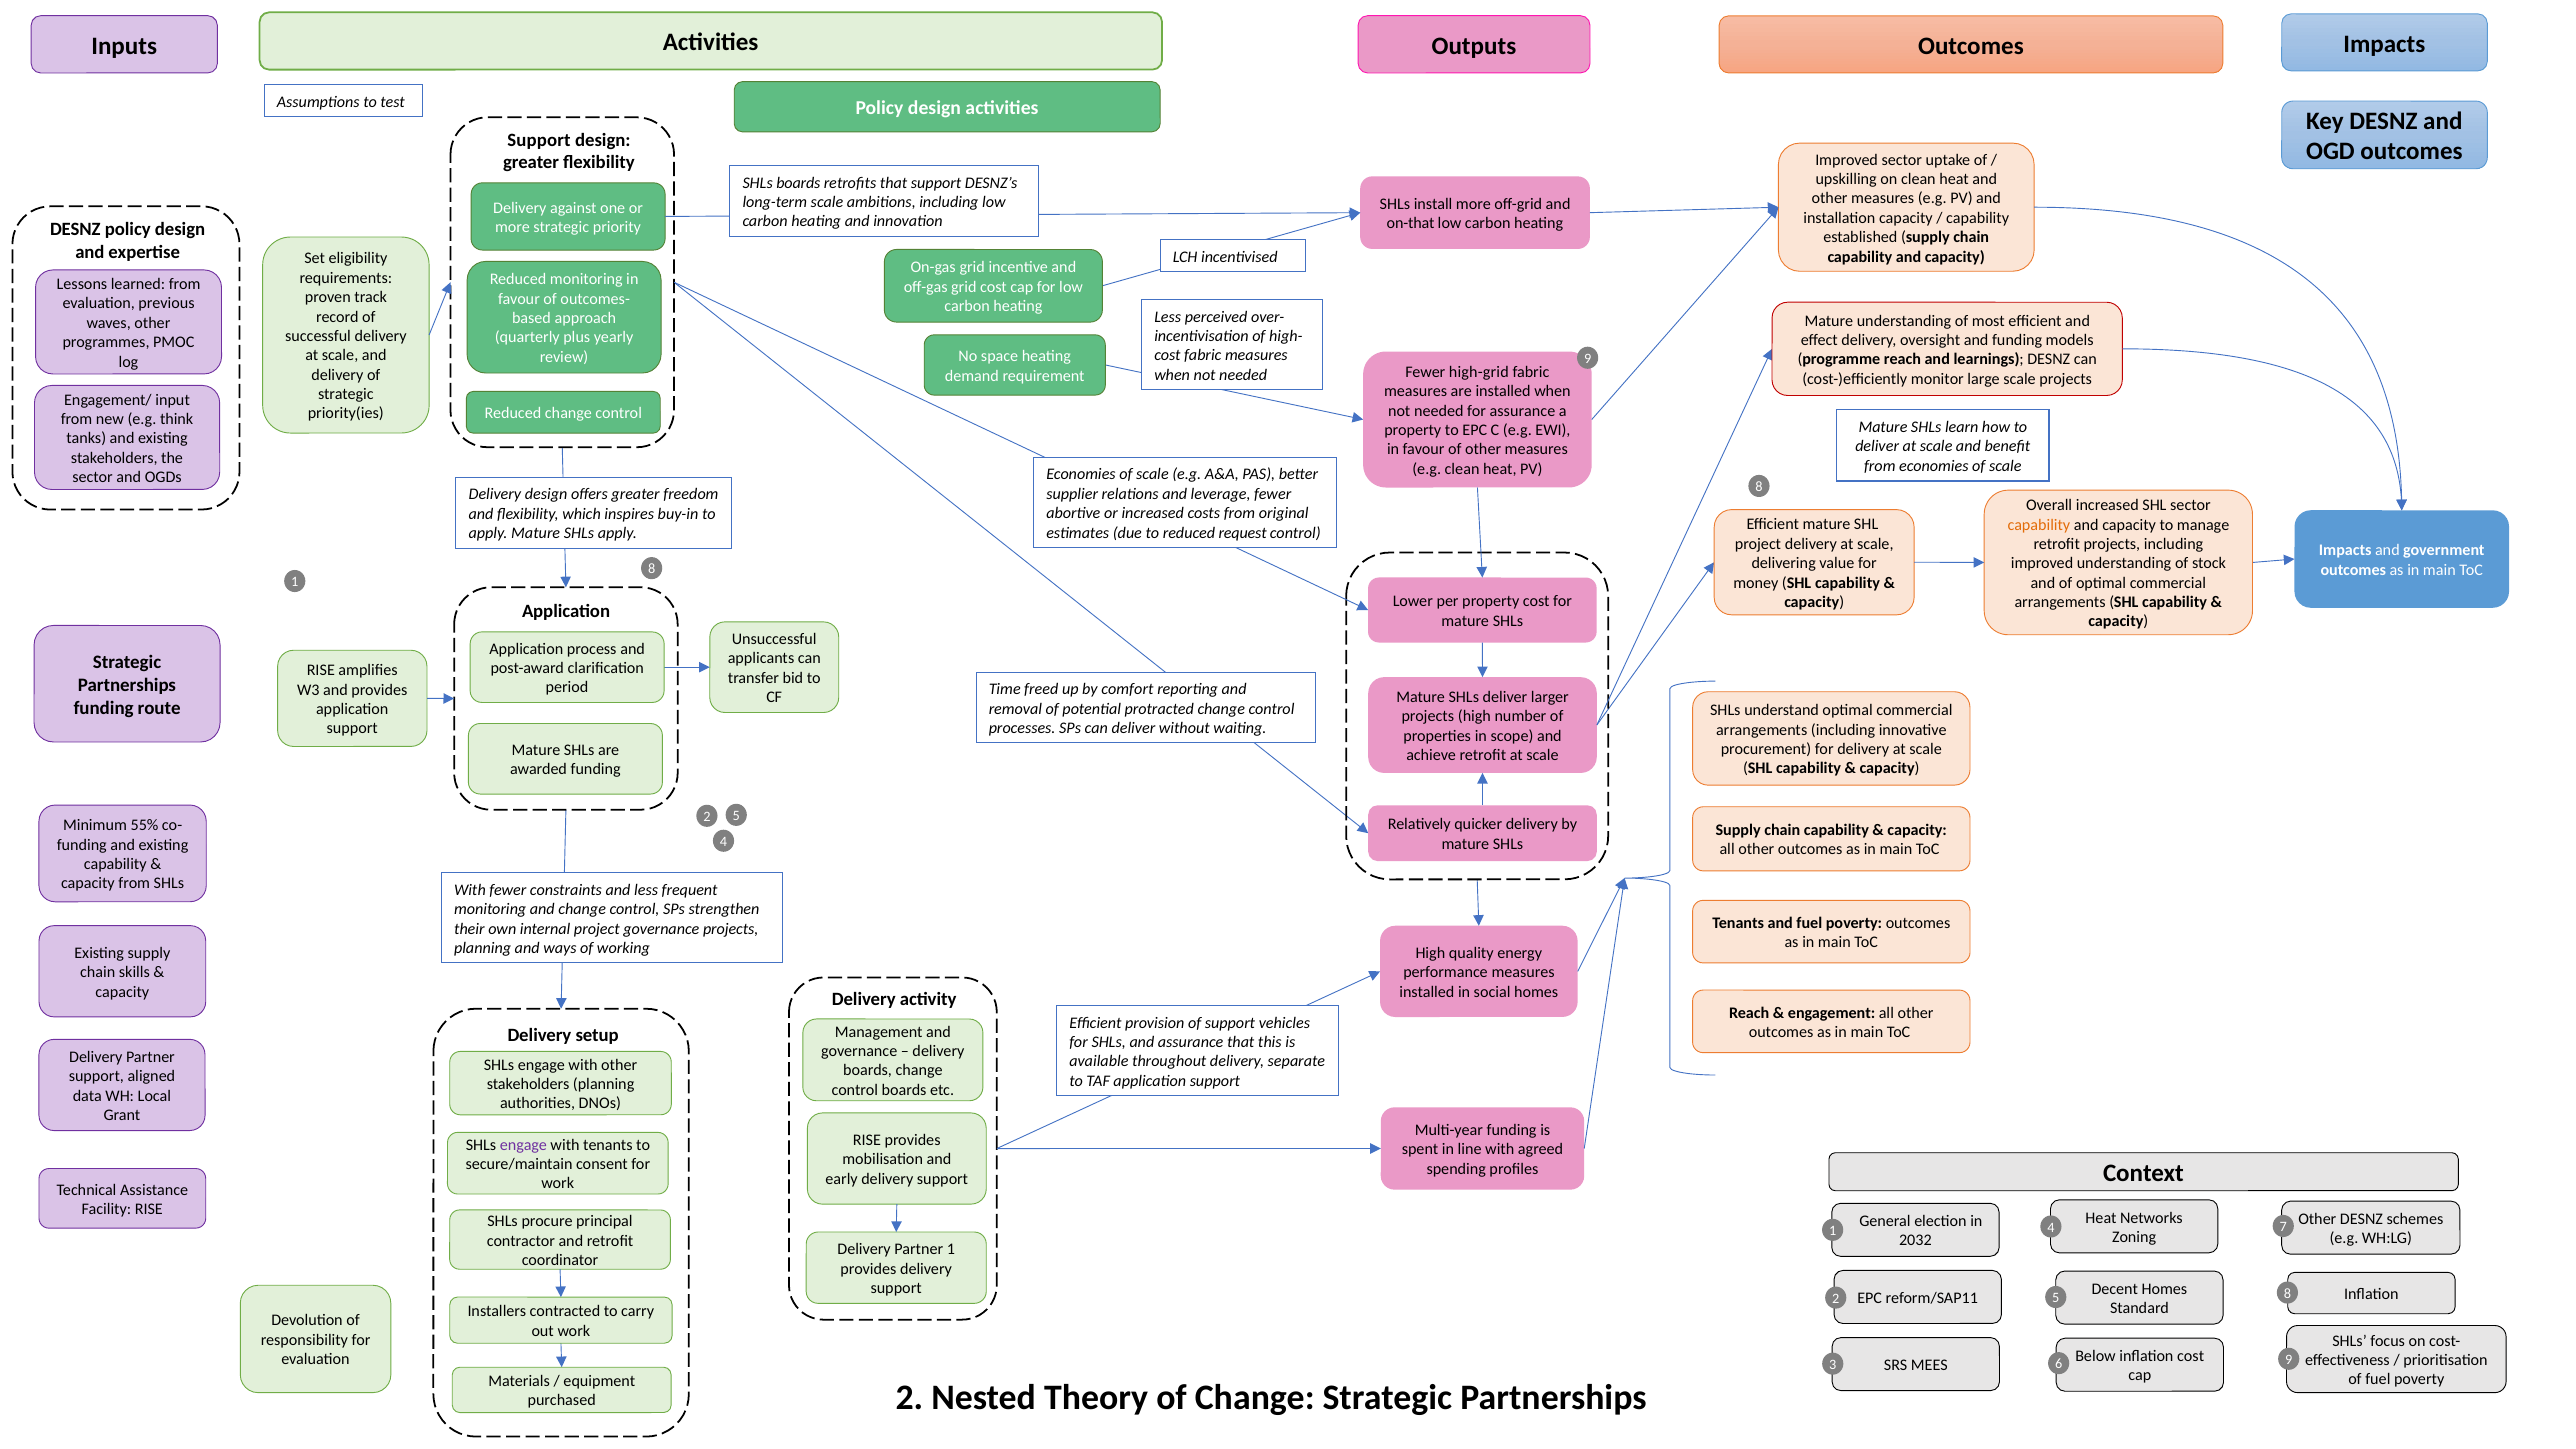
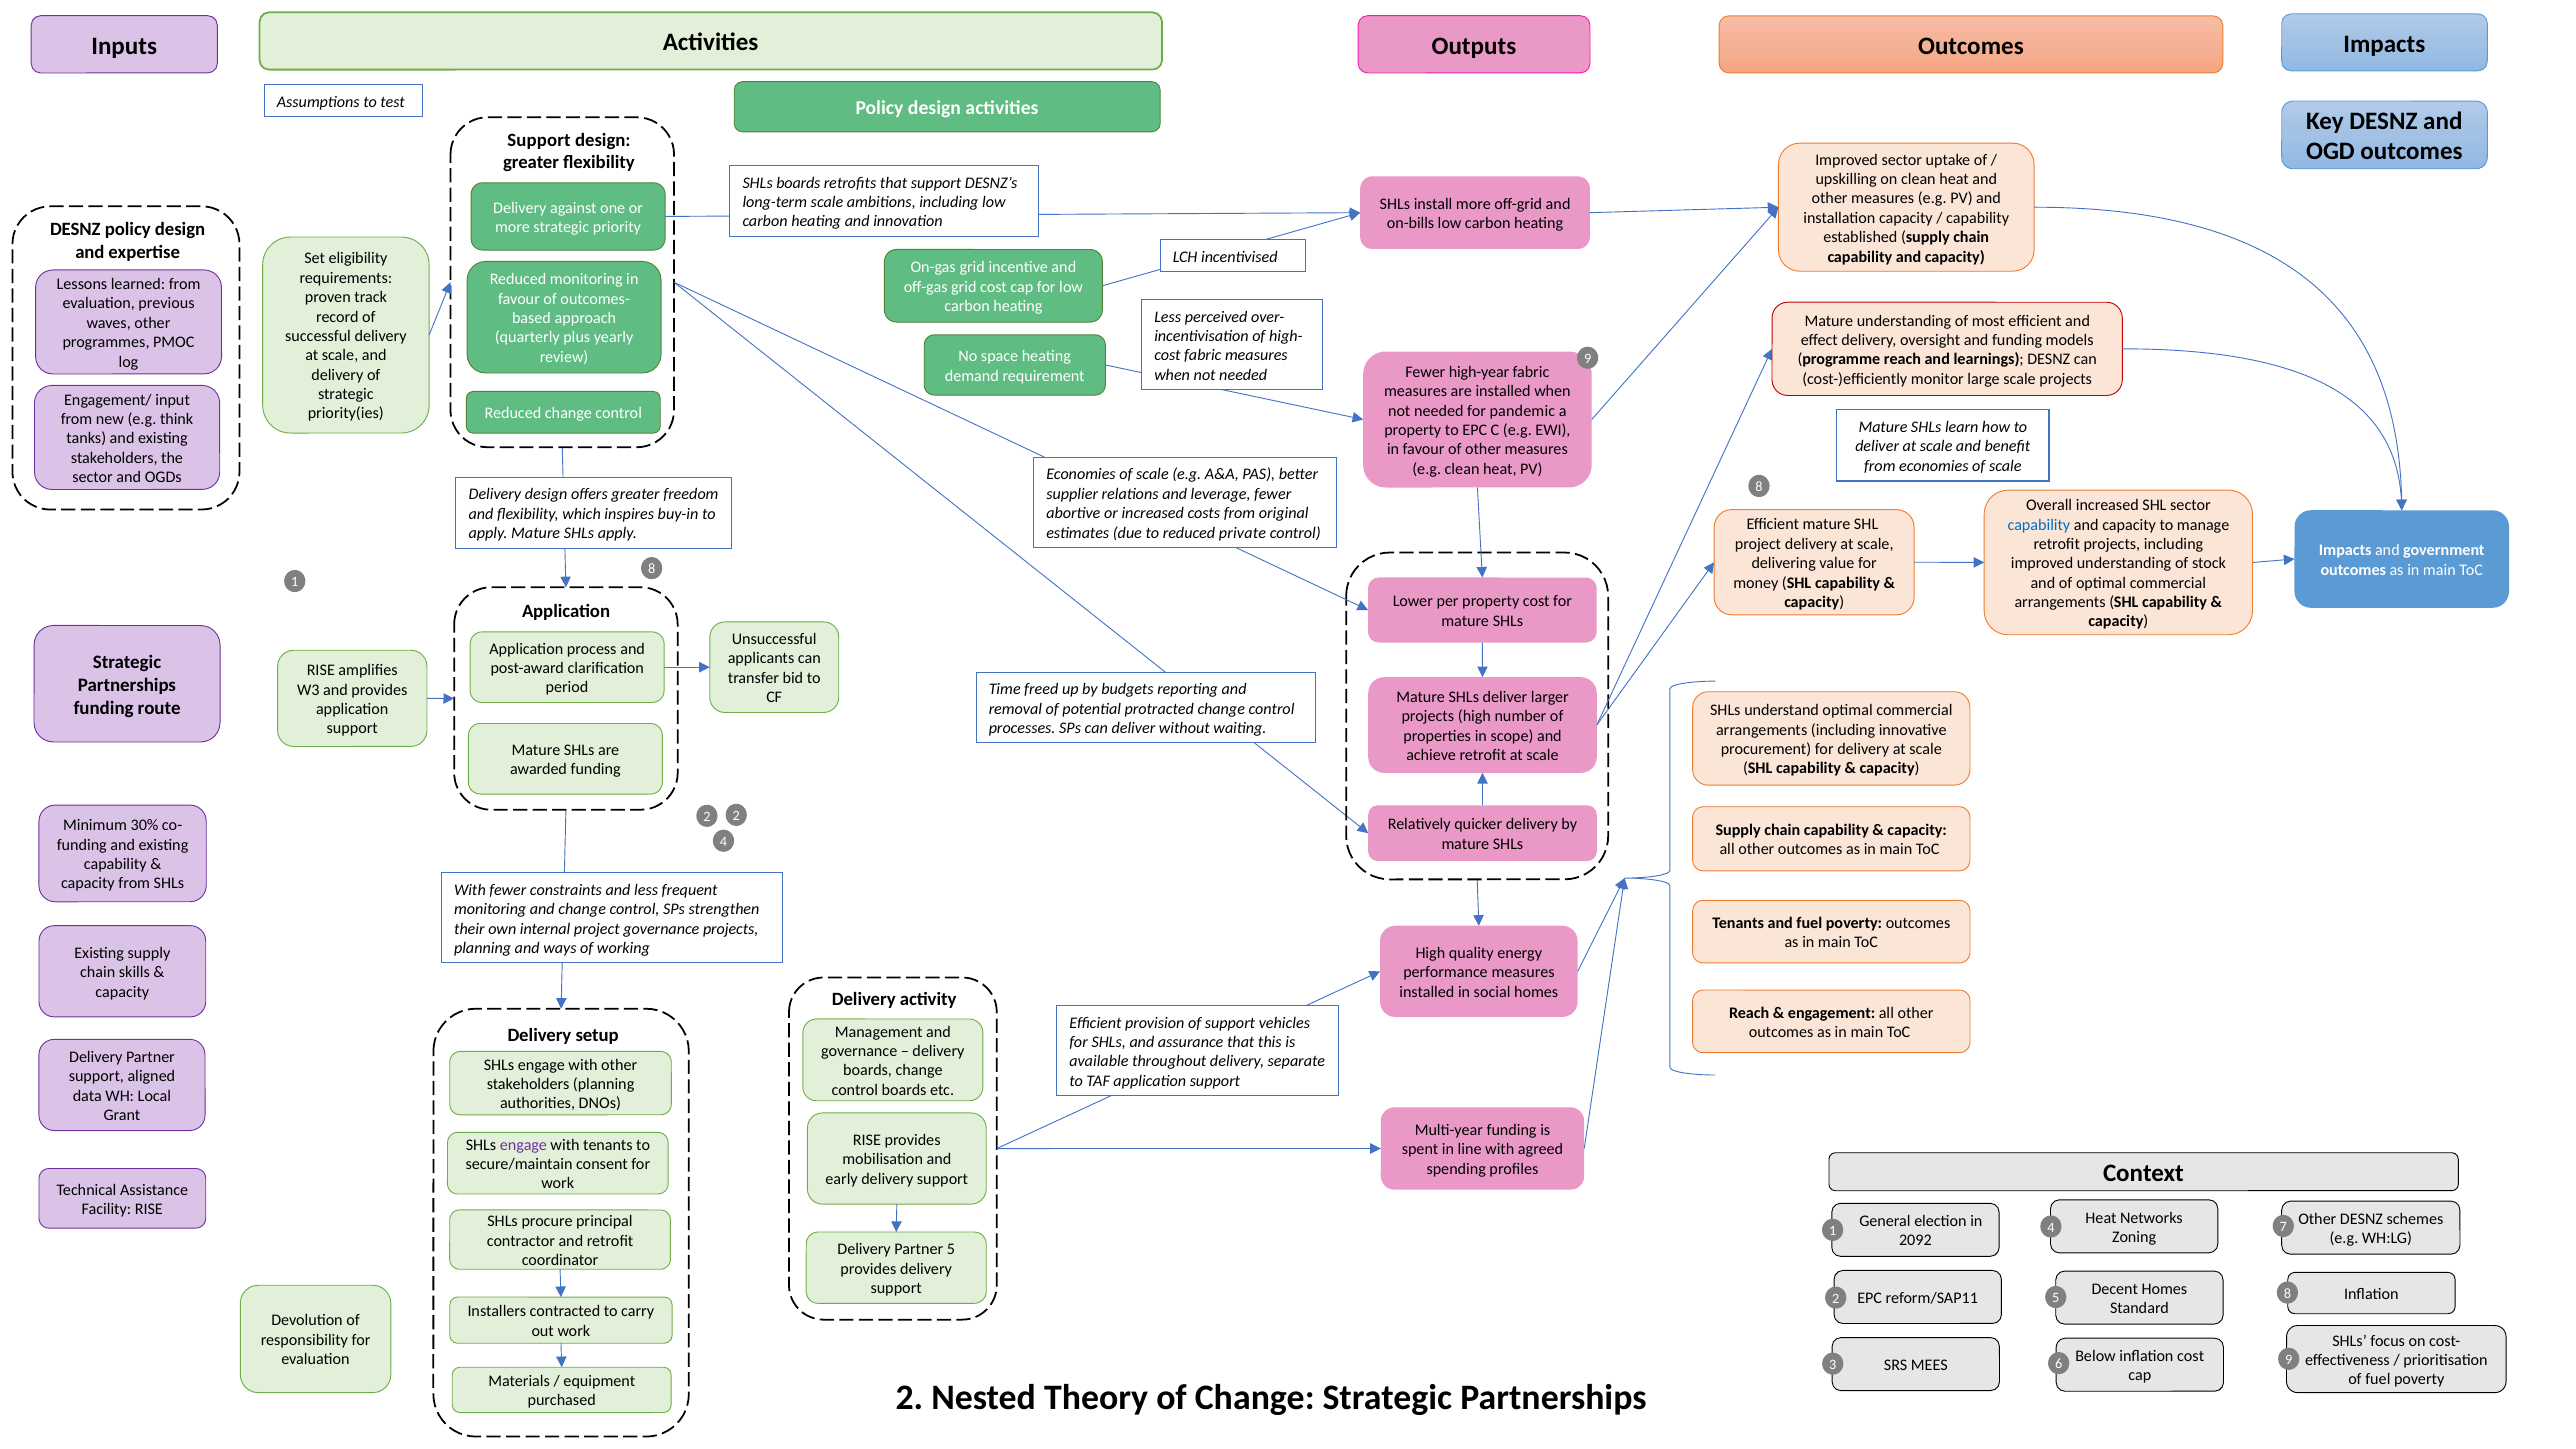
on-that: on-that -> on-bills
high-grid: high-grid -> high-year
for assurance: assurance -> pandemic
capability at (2039, 525) colour: orange -> blue
request: request -> private
comfort: comfort -> budgets
2 5: 5 -> 2
55%: 55% -> 30%
2032: 2032 -> 2092
Partner 1: 1 -> 5
